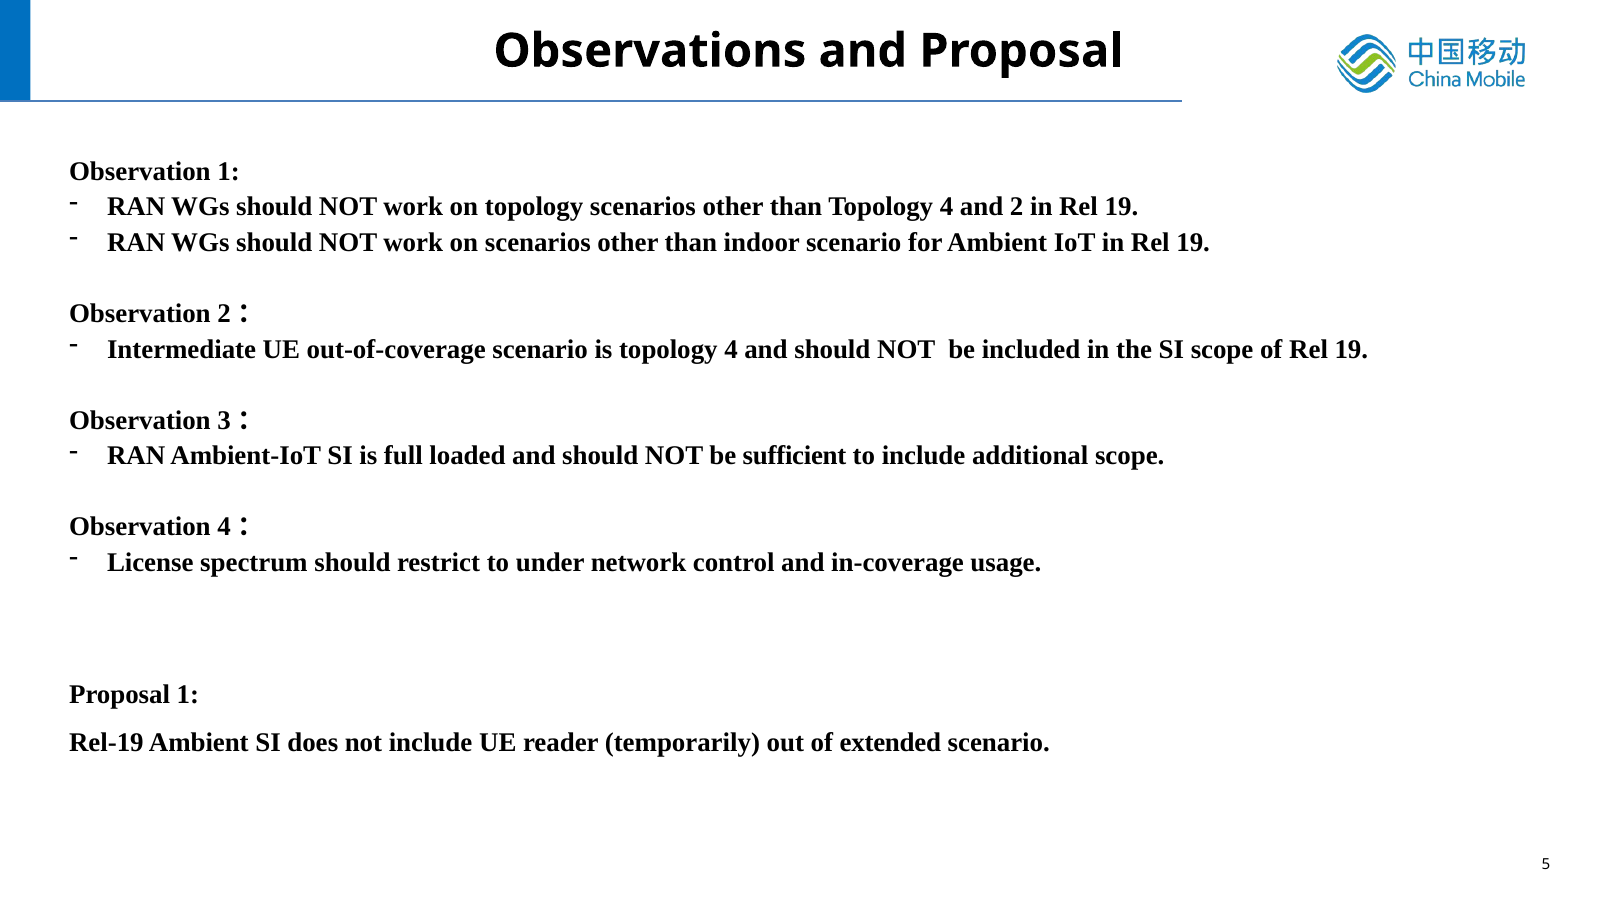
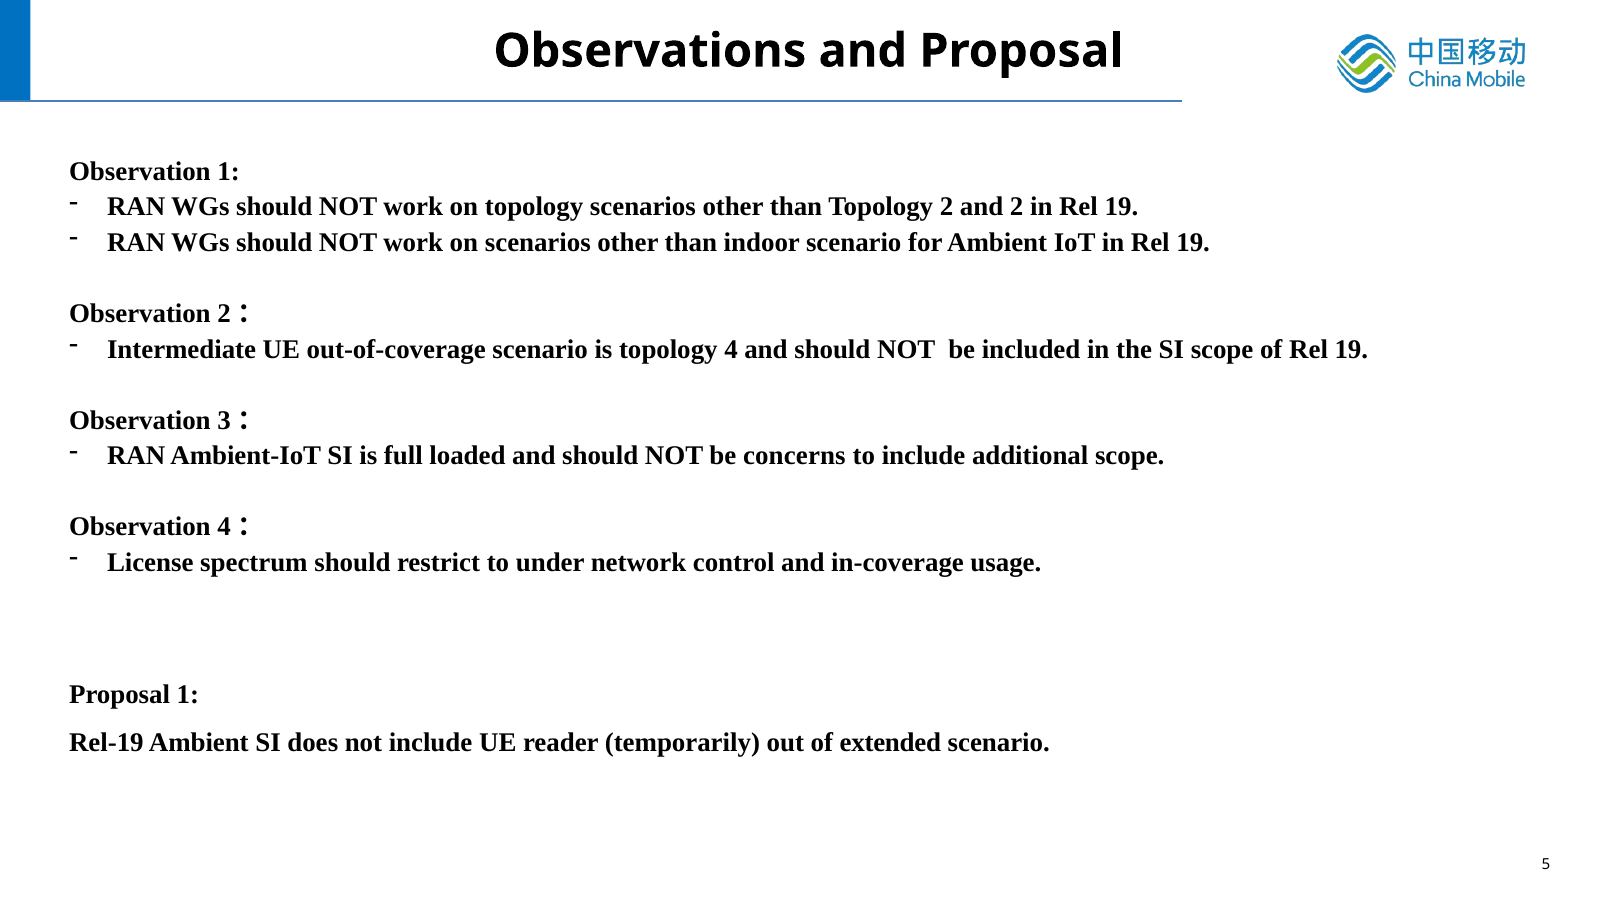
than Topology 4: 4 -> 2
sufficient: sufficient -> concerns
